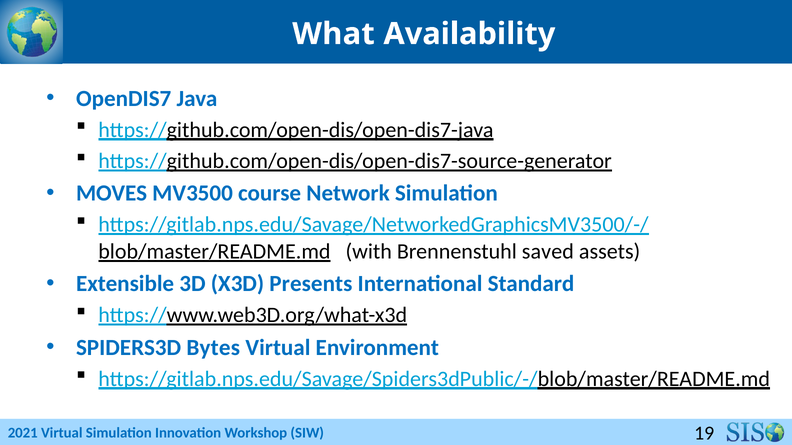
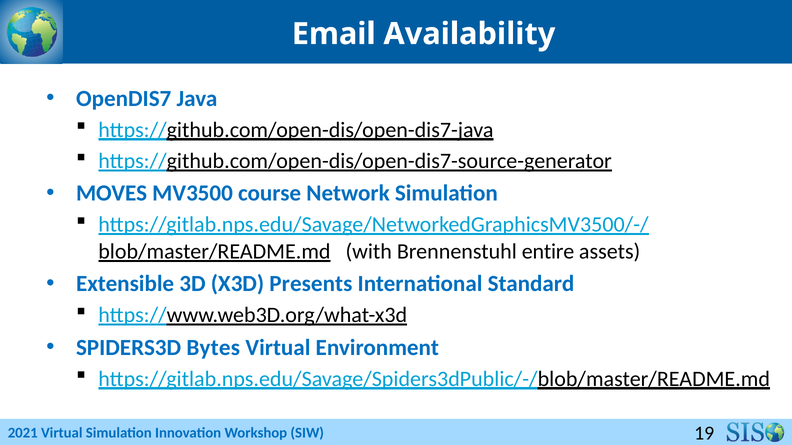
What: What -> Email
saved: saved -> entire
